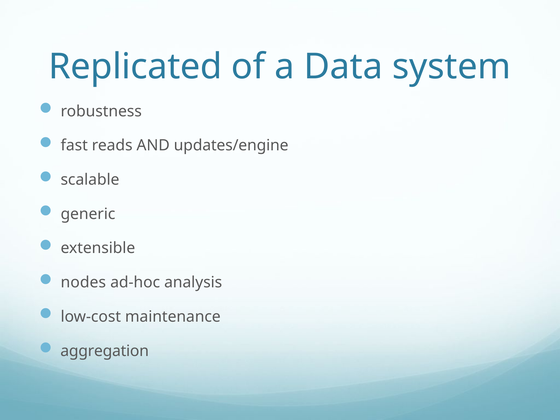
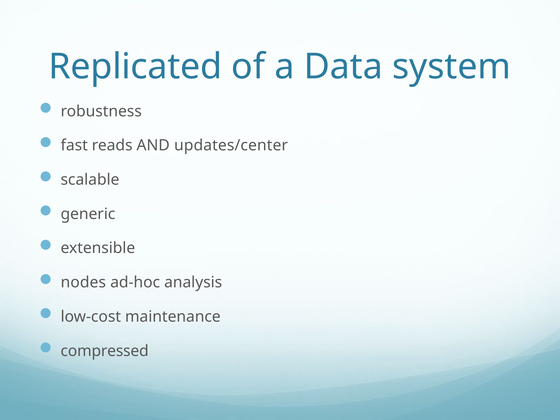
updates/engine: updates/engine -> updates/center
aggregation: aggregation -> compressed
